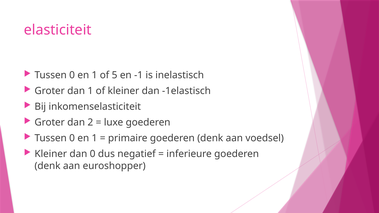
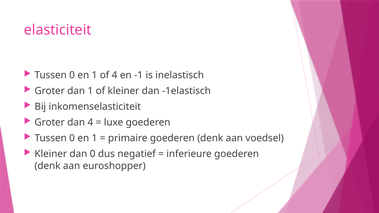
of 5: 5 -> 4
dan 2: 2 -> 4
